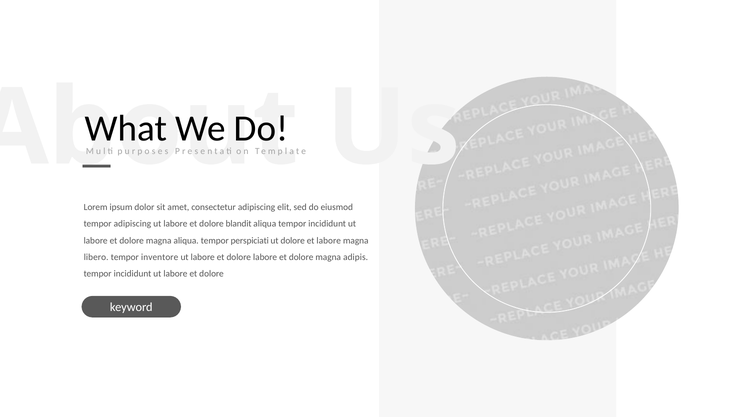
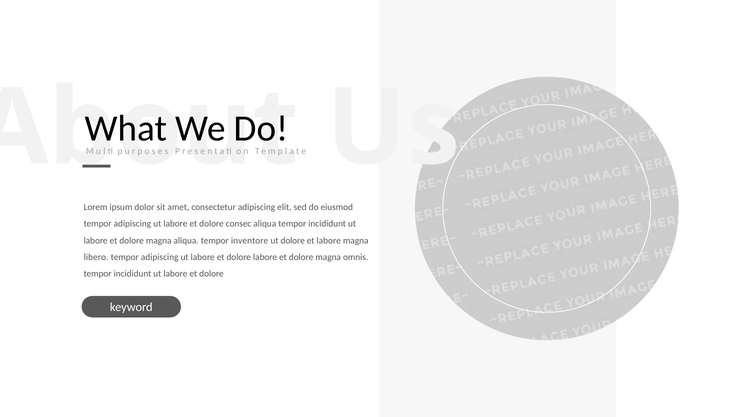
blandit: blandit -> consec
perspiciati: perspiciati -> inventore
inventore at (160, 257): inventore -> adipiscing
adipis: adipis -> omnis
